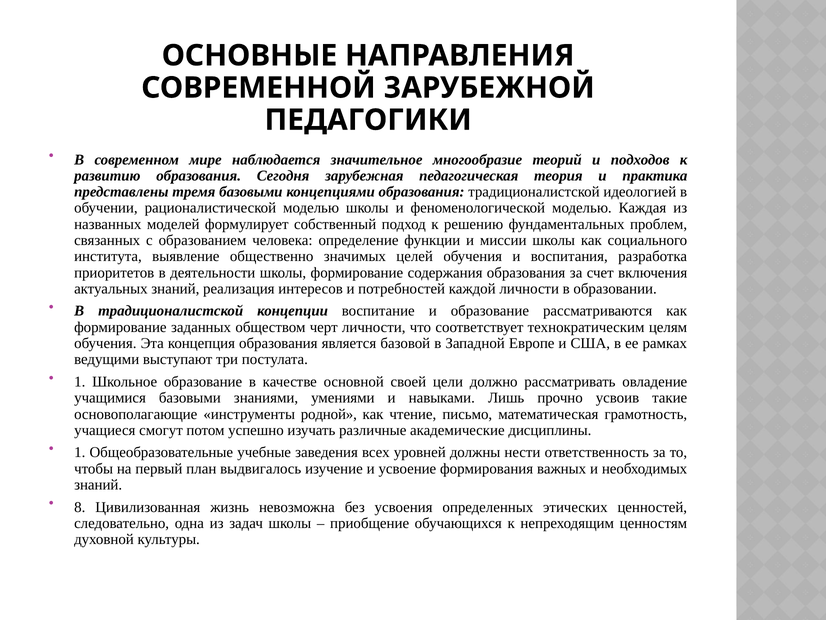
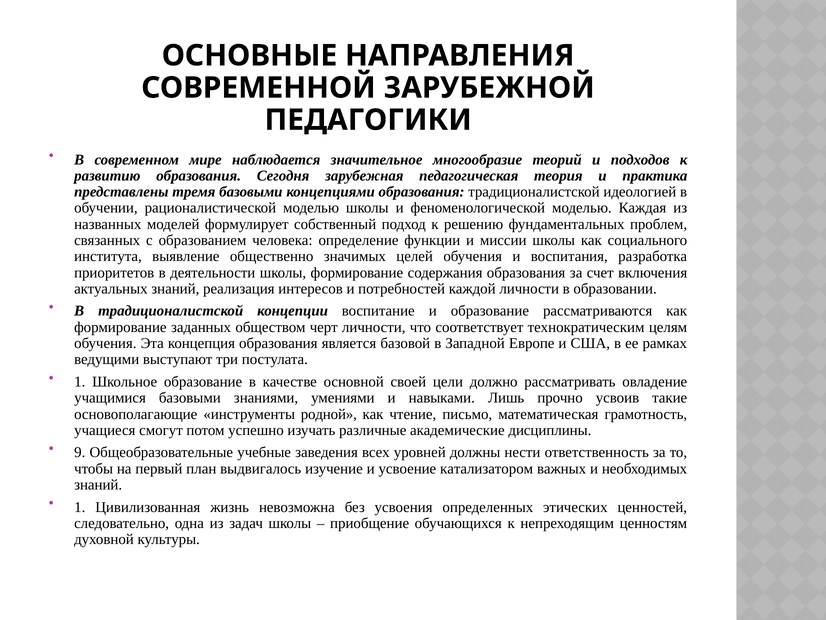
1 at (80, 452): 1 -> 9
формирования: формирования -> катализатором
8 at (80, 507): 8 -> 1
